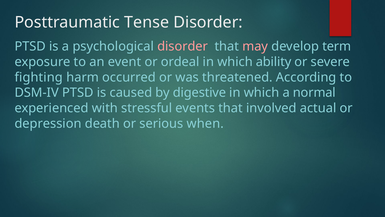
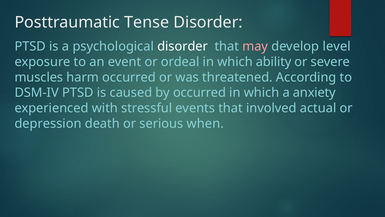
disorder at (183, 46) colour: pink -> white
term: term -> level
fighting: fighting -> muscles
by digestive: digestive -> occurred
normal: normal -> anxiety
